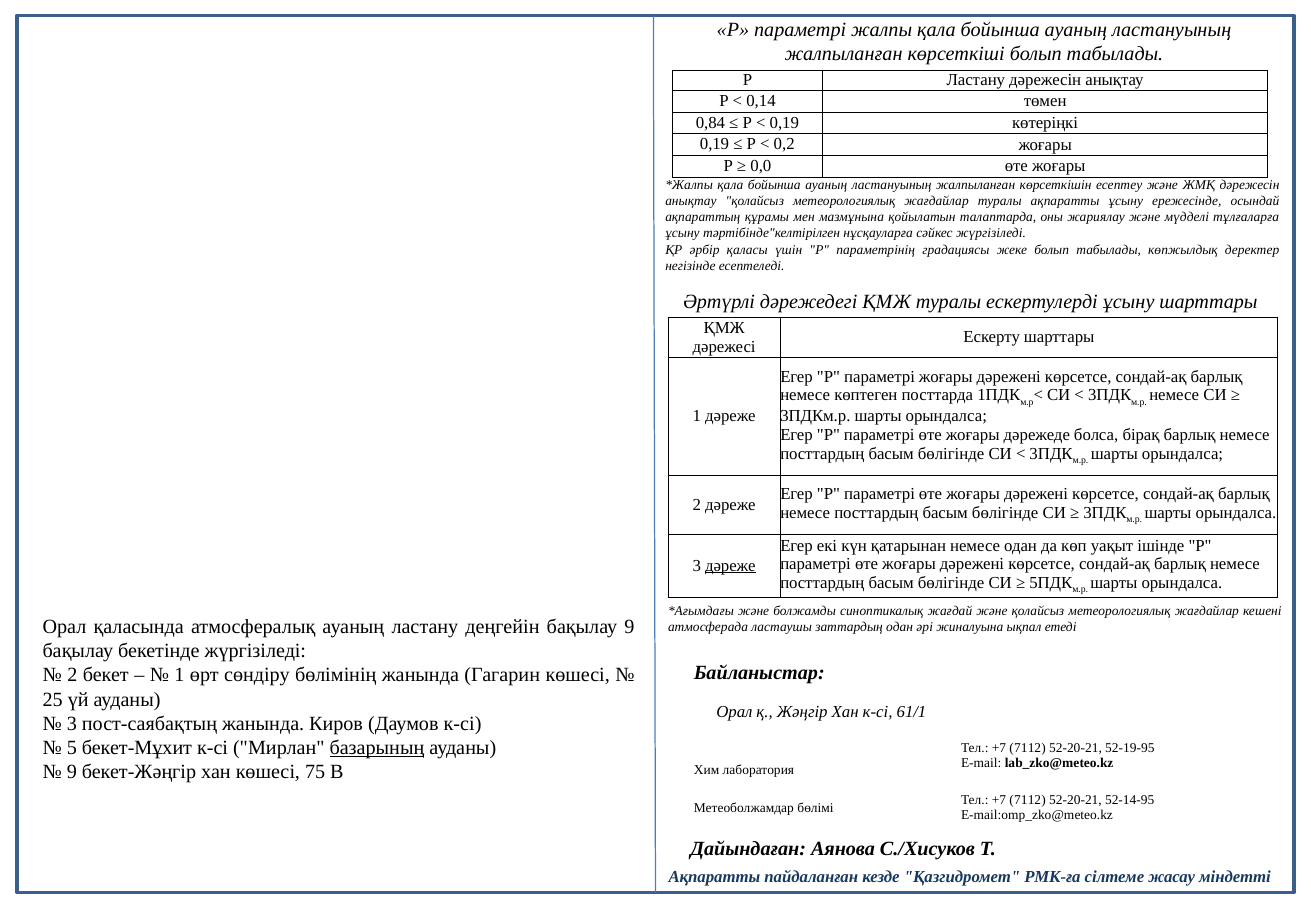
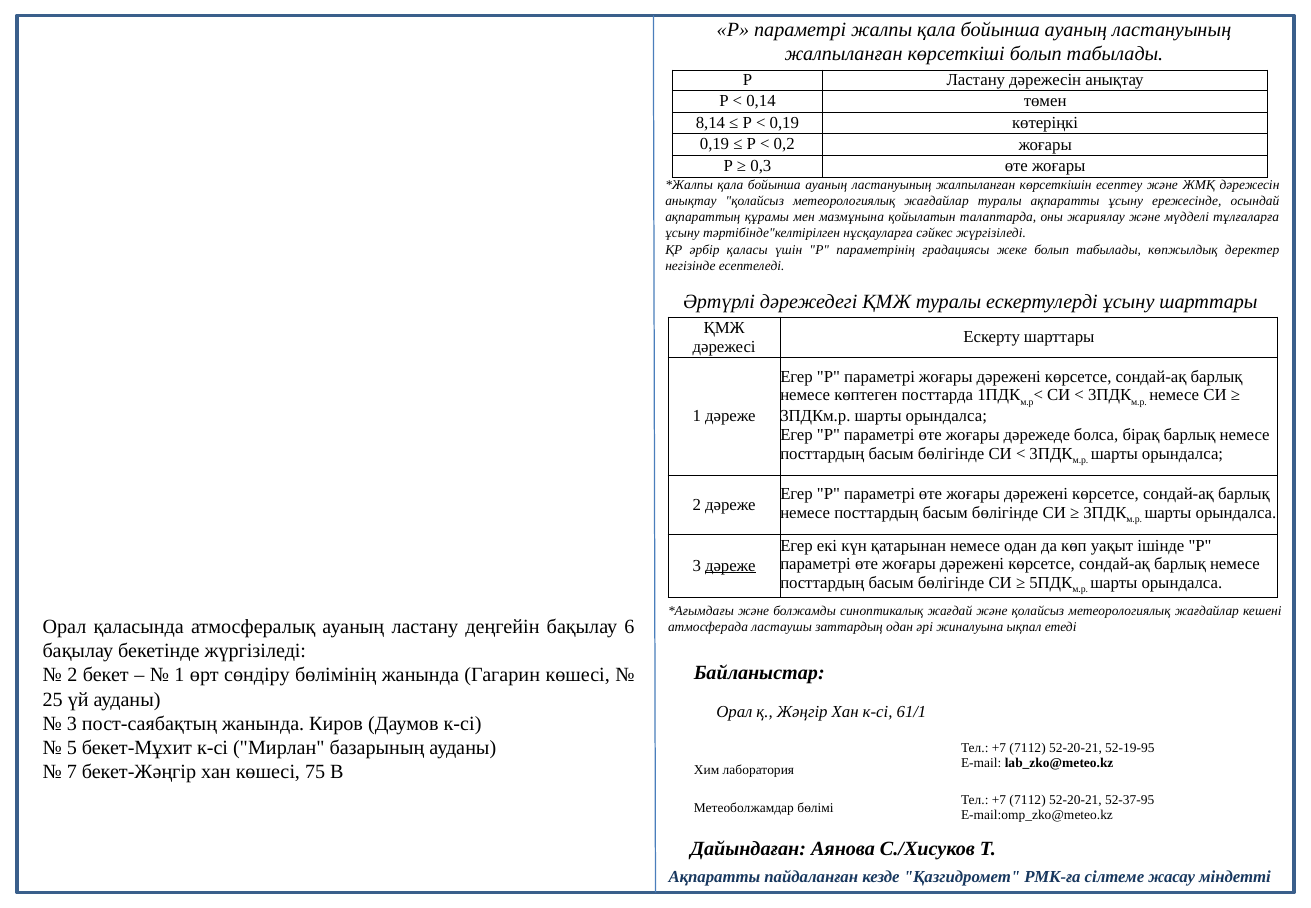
0,84: 0,84 -> 8,14
0,0: 0,0 -> 0,3
бақылау 9: 9 -> 6
базарының underline: present -> none
9 at (72, 772): 9 -> 7
52-14-95: 52-14-95 -> 52-37-95
